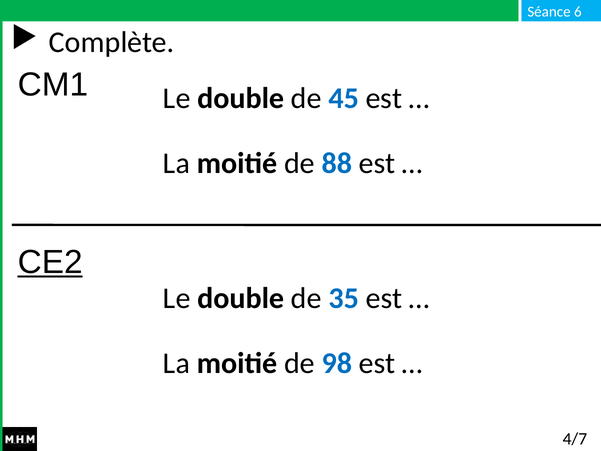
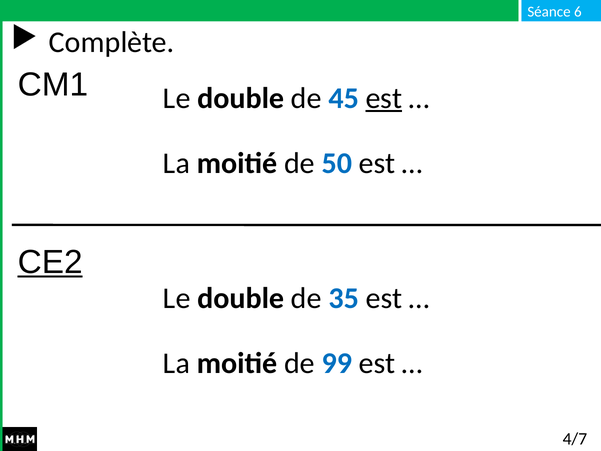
est at (384, 98) underline: none -> present
88: 88 -> 50
98: 98 -> 99
